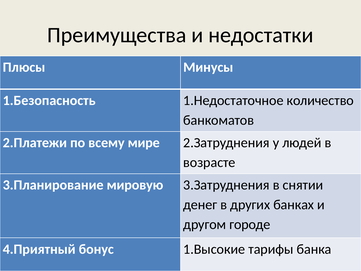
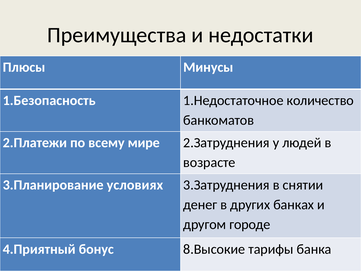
мировую: мировую -> условиях
1.Высокие: 1.Высокие -> 8.Высокие
